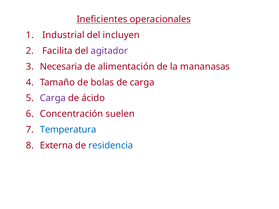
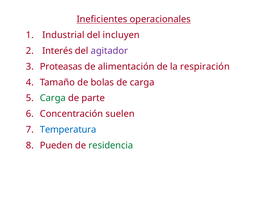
Facilita: Facilita -> Interés
Necesaria: Necesaria -> Proteasas
mananasas: mananasas -> respiración
Carga at (53, 98) colour: purple -> green
ácido: ácido -> parte
Externa: Externa -> Pueden
residencia colour: blue -> green
